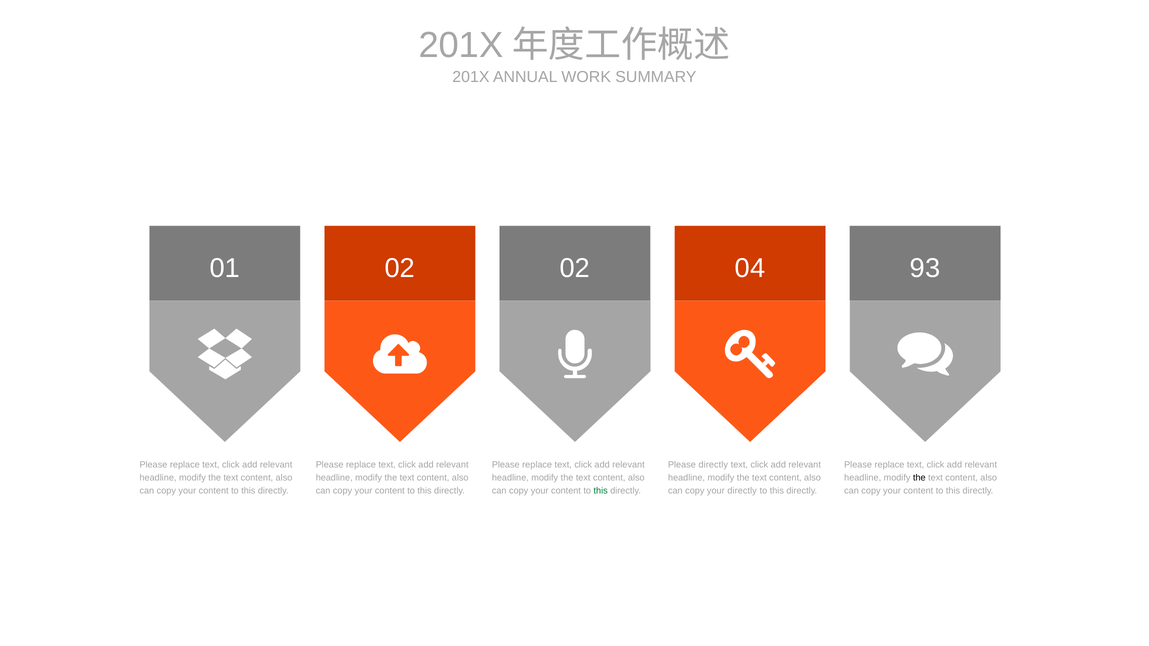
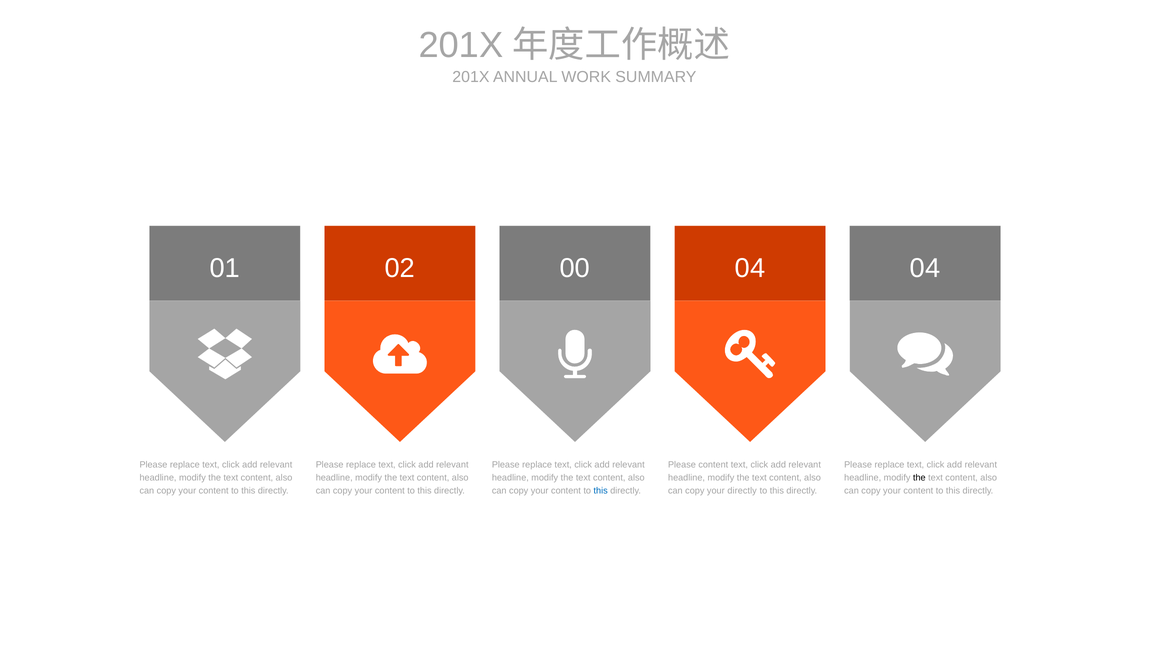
02 02: 02 -> 00
04 93: 93 -> 04
Please directly: directly -> content
this at (601, 491) colour: green -> blue
